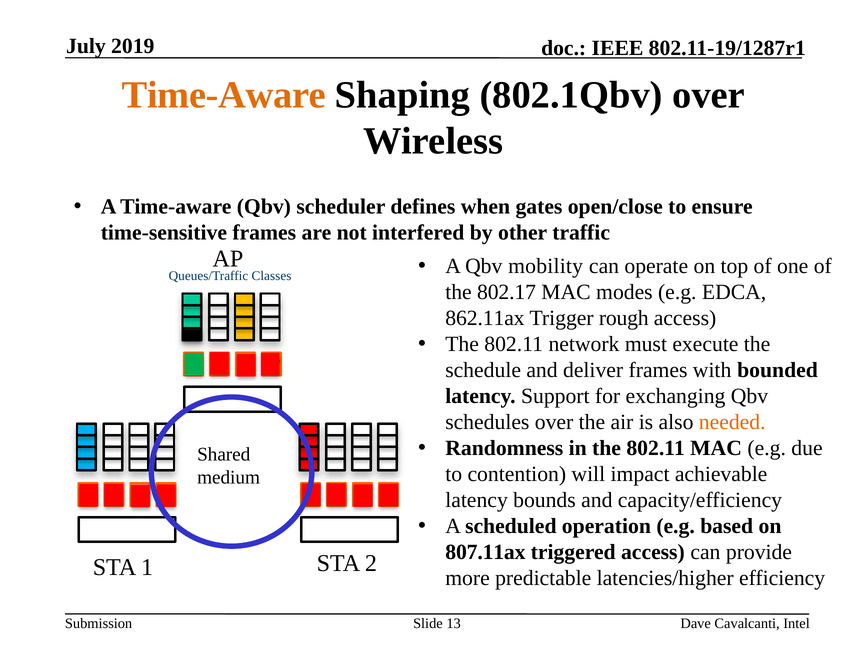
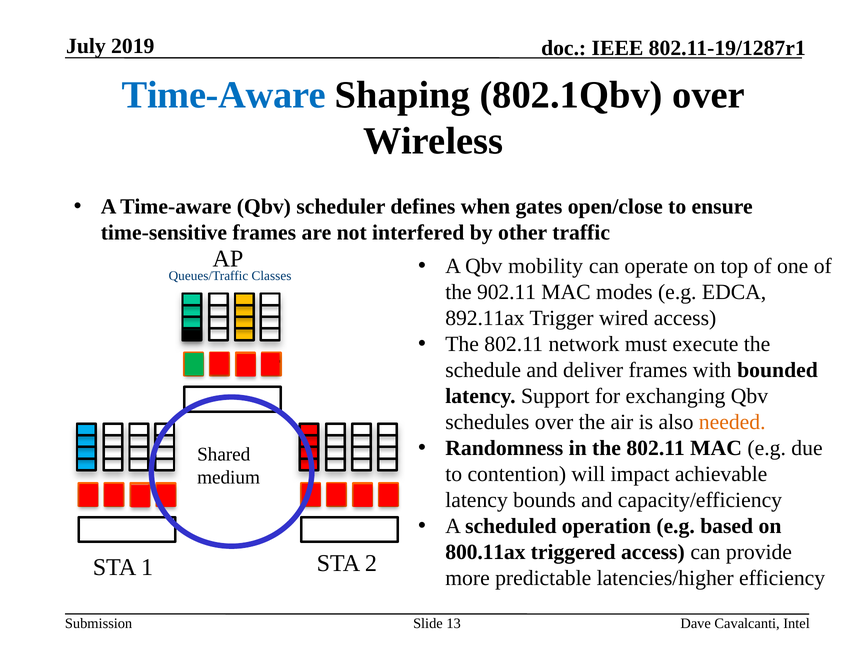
Time-Aware at (224, 95) colour: orange -> blue
802.17: 802.17 -> 902.11
862.11ax: 862.11ax -> 892.11ax
rough: rough -> wired
807.11ax: 807.11ax -> 800.11ax
